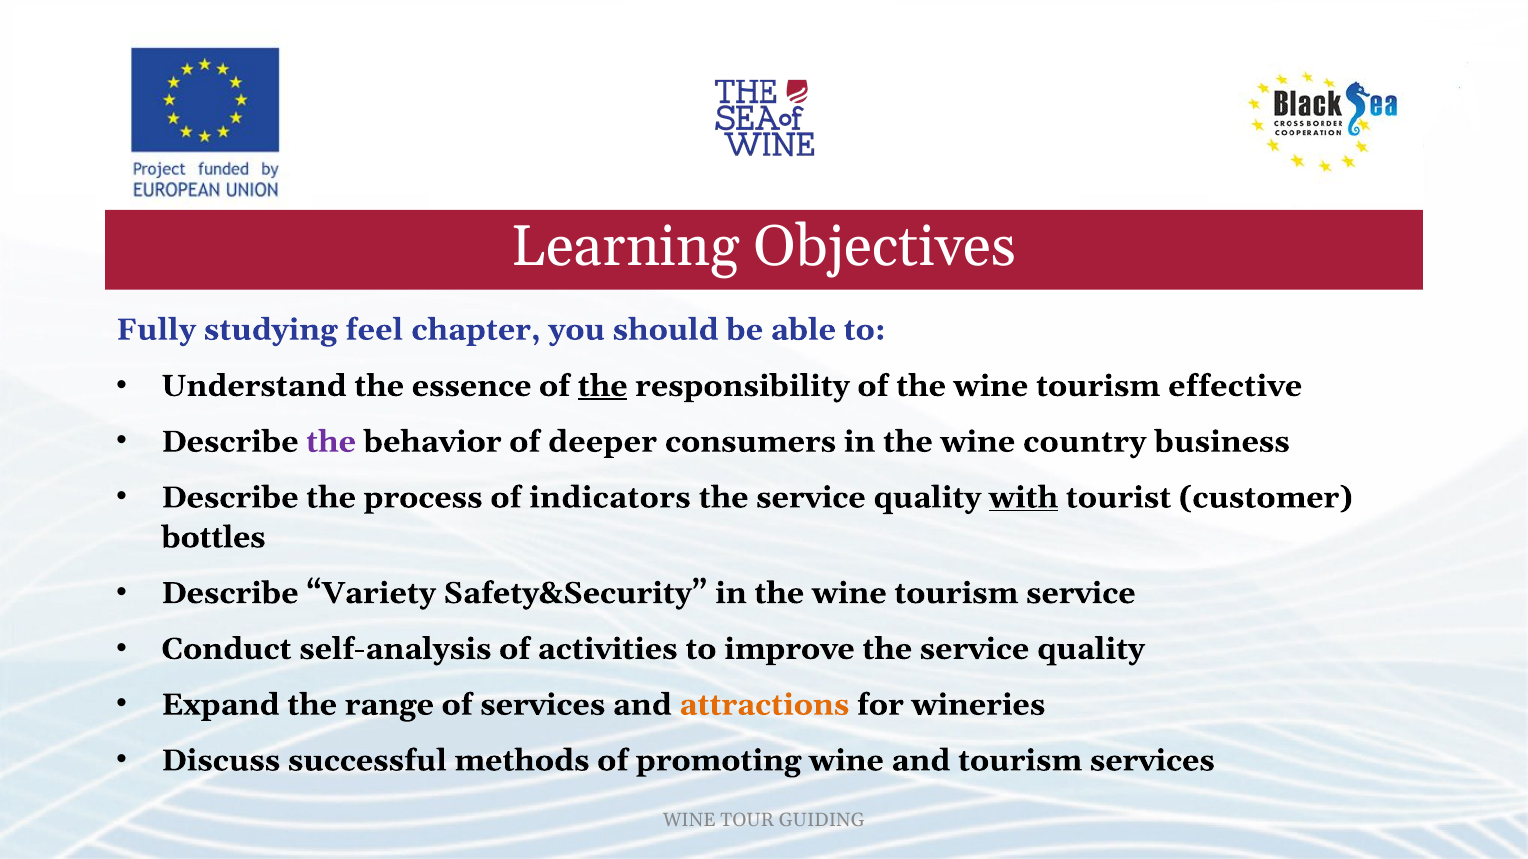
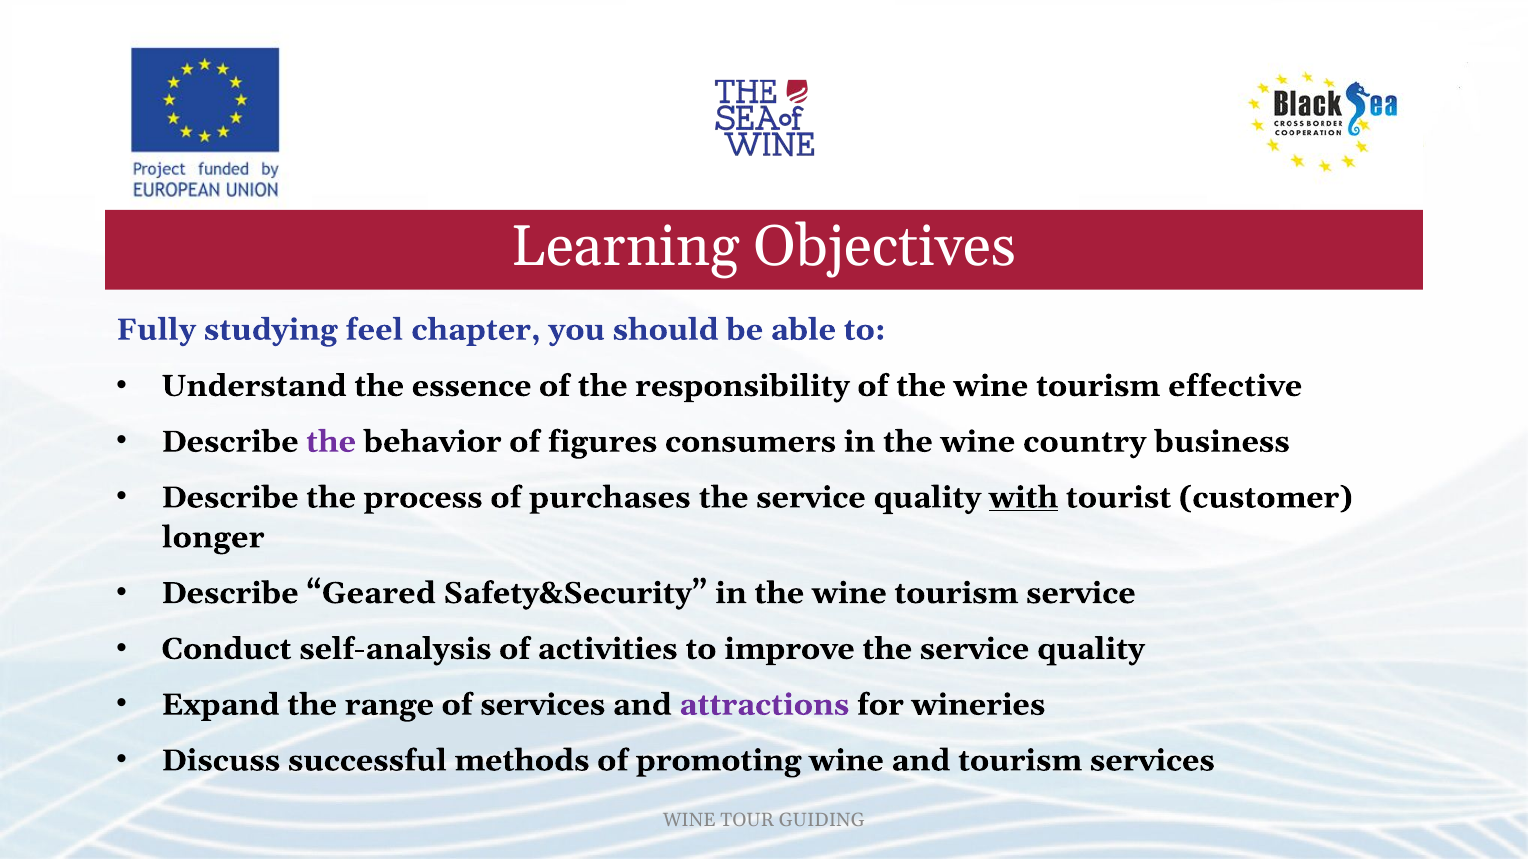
the at (603, 386) underline: present -> none
deeper: deeper -> figures
indicators: indicators -> purchases
bottles: bottles -> longer
Variety: Variety -> Geared
attractions colour: orange -> purple
